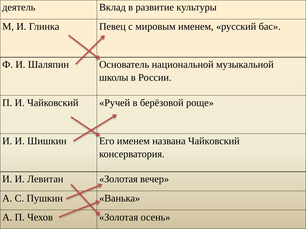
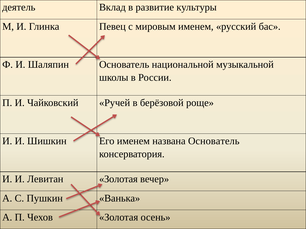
названа Чайковский: Чайковский -> Основатель
